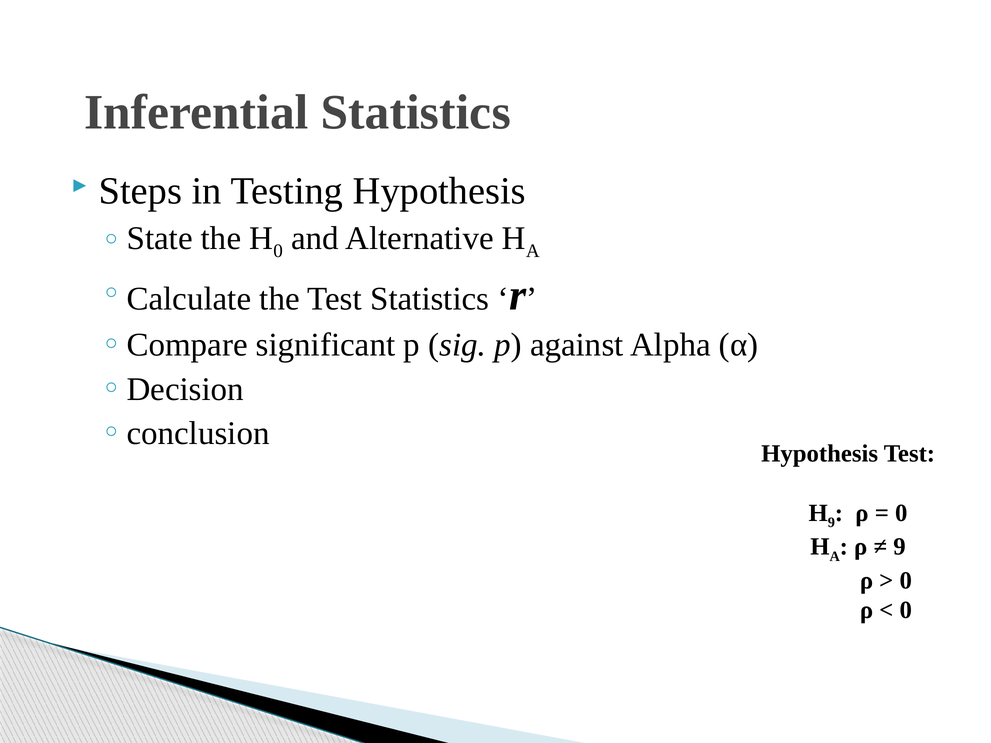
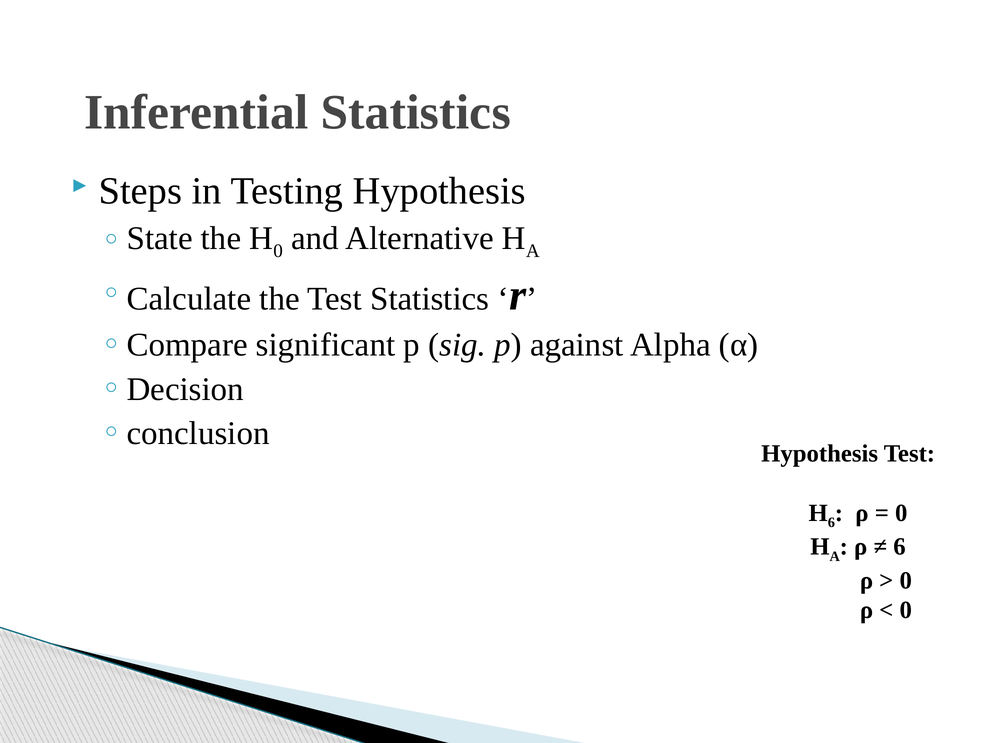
9 at (831, 523): 9 -> 6
9 at (900, 547): 9 -> 6
